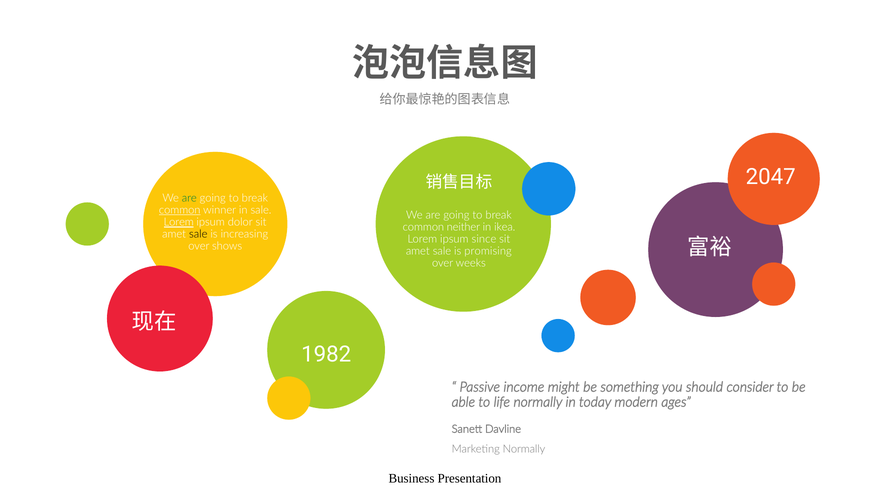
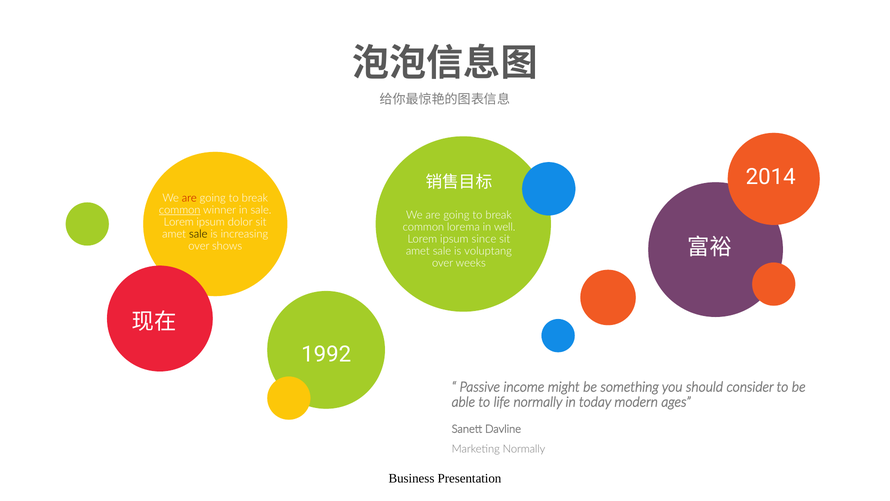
2047: 2047 -> 2014
are at (189, 198) colour: green -> red
Lorem at (179, 222) underline: present -> none
neither: neither -> lorema
ikea: ikea -> well
promising: promising -> voluptang
1982: 1982 -> 1992
